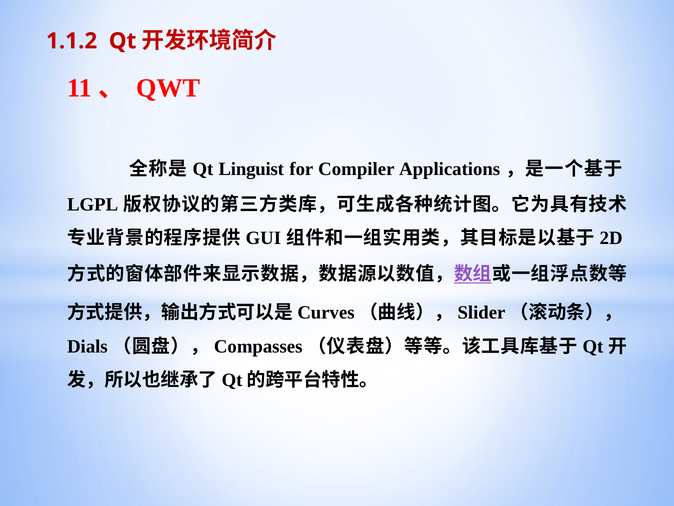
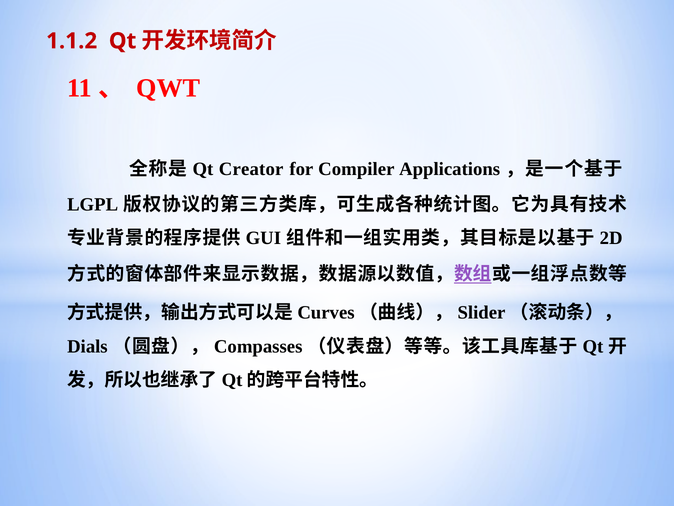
Linguist: Linguist -> Creator
